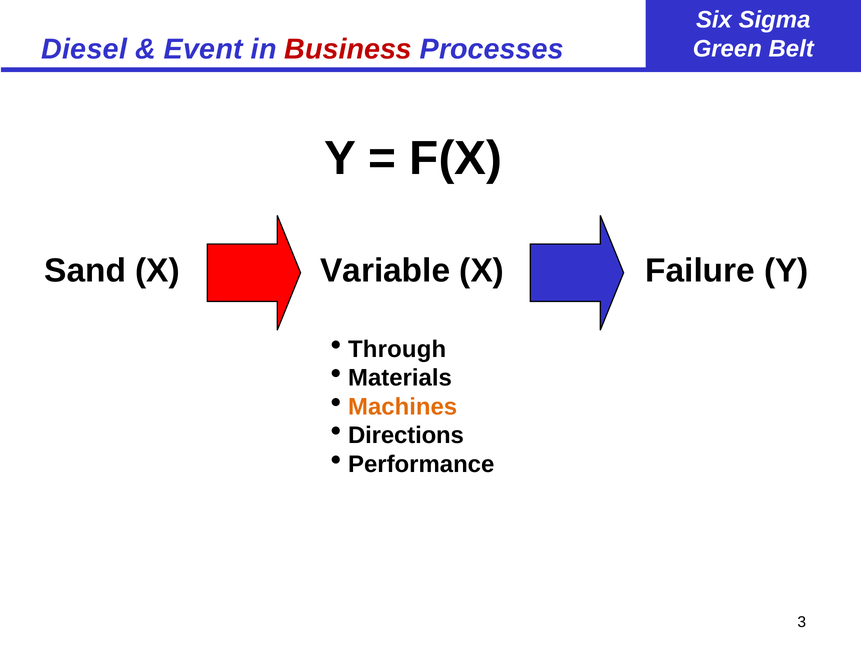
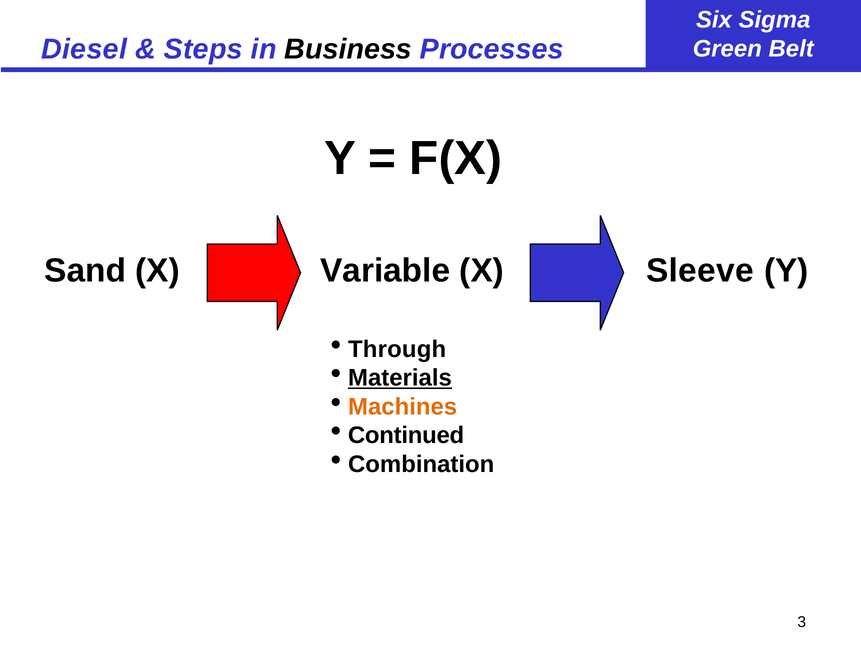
Event: Event -> Steps
Business colour: red -> black
Failure: Failure -> Sleeve
Materials underline: none -> present
Directions: Directions -> Continued
Performance: Performance -> Combination
